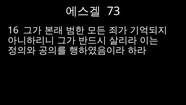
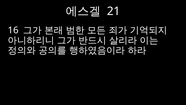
73: 73 -> 21
